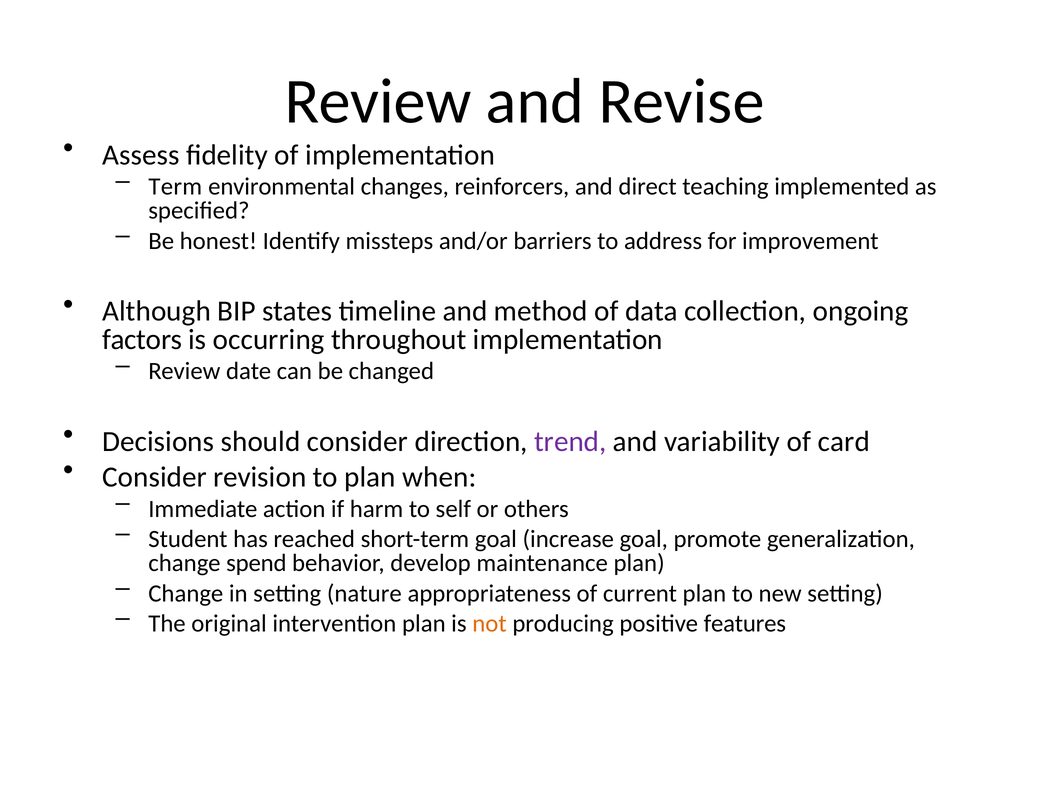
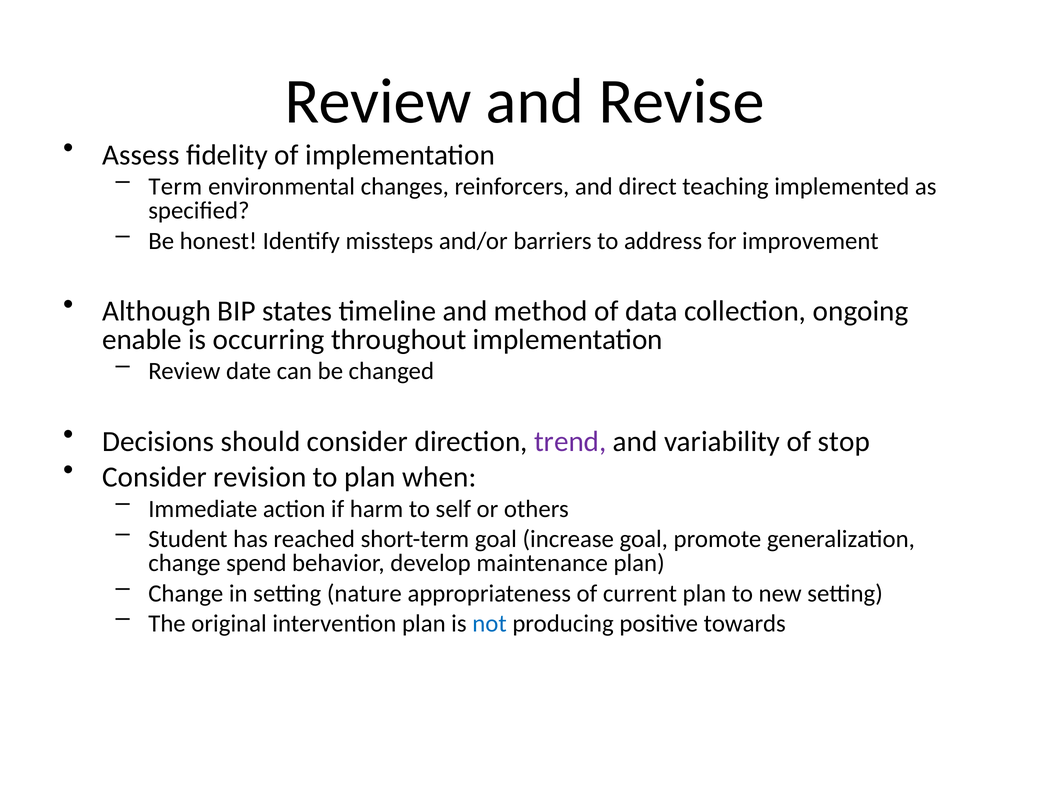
factors: factors -> enable
card: card -> stop
not colour: orange -> blue
features: features -> towards
